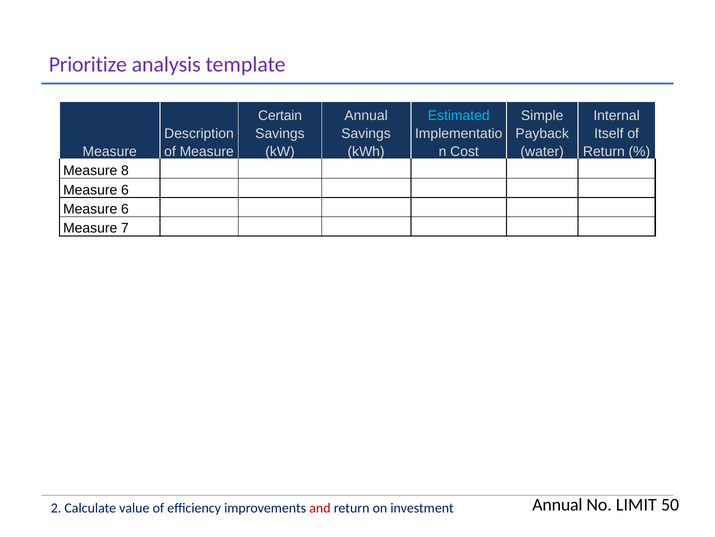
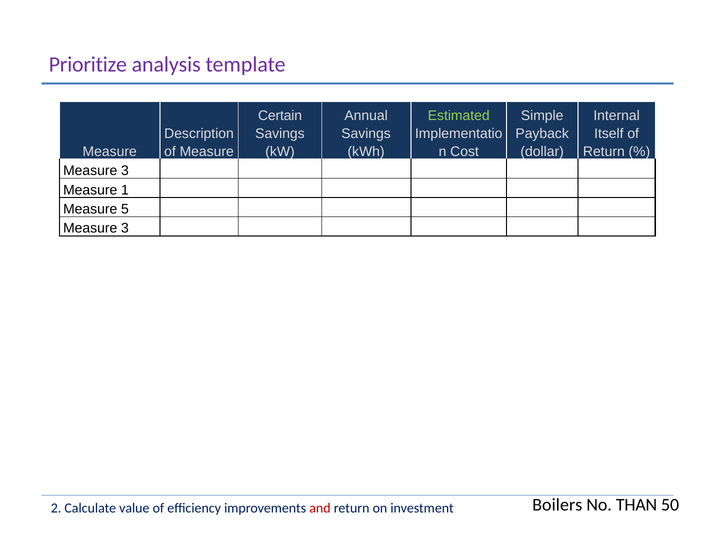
Estimated colour: light blue -> light green
water: water -> dollar
8 at (125, 170): 8 -> 3
6 at (125, 190): 6 -> 1
6 at (125, 209): 6 -> 5
7 at (125, 228): 7 -> 3
Annual at (557, 504): Annual -> Boilers
LIMIT: LIMIT -> THAN
